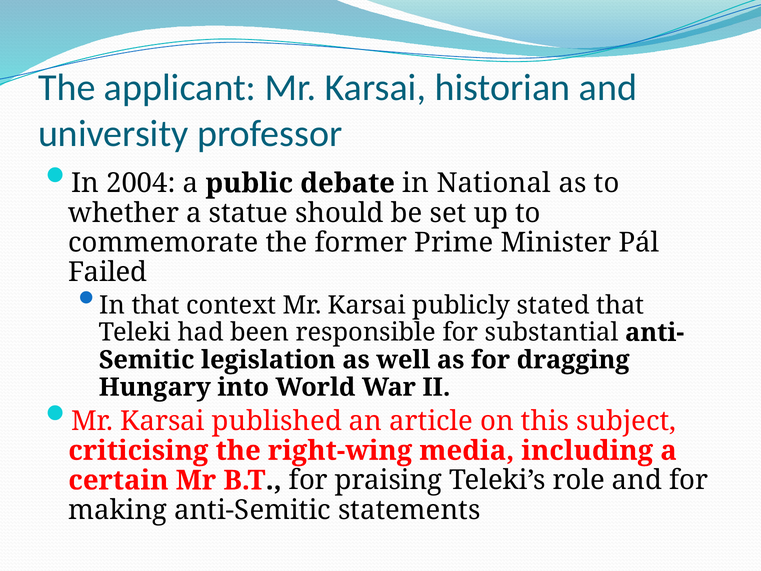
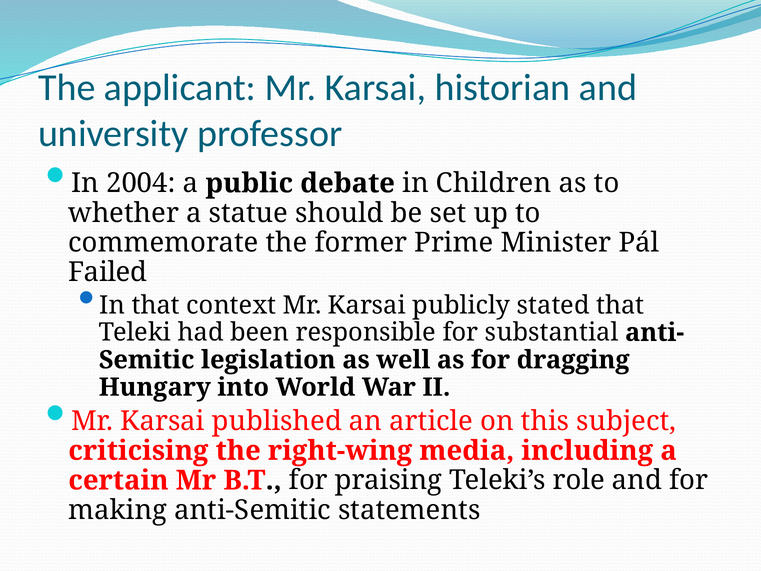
National: National -> Children
